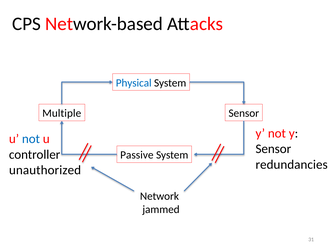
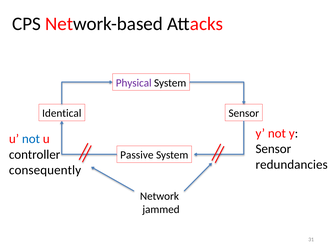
Physical colour: blue -> purple
Multiple: Multiple -> Identical
unauthorized: unauthorized -> consequently
